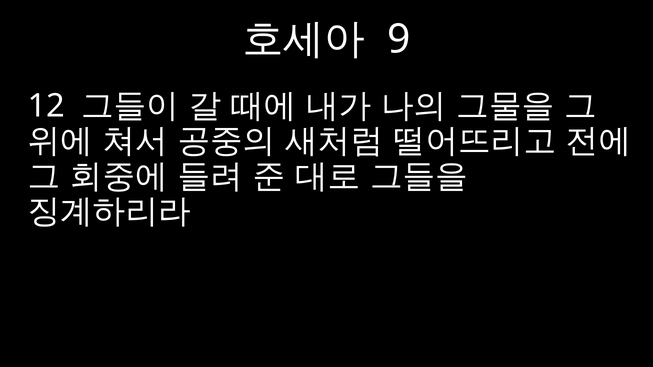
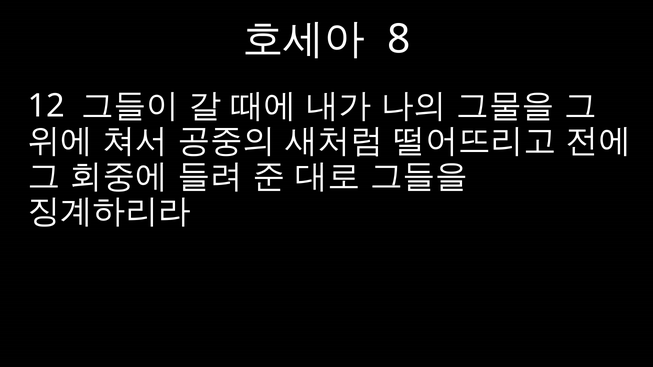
9: 9 -> 8
